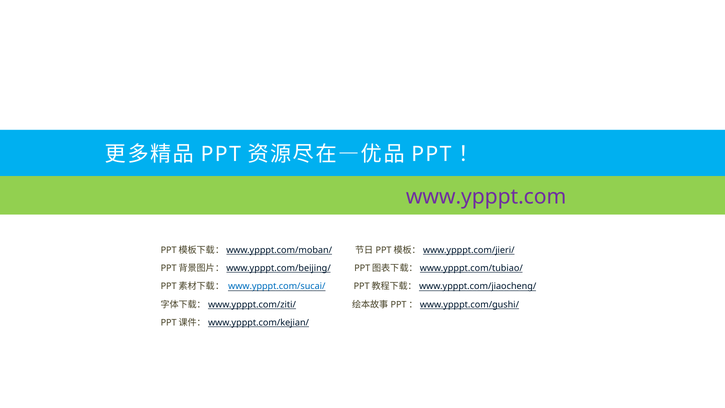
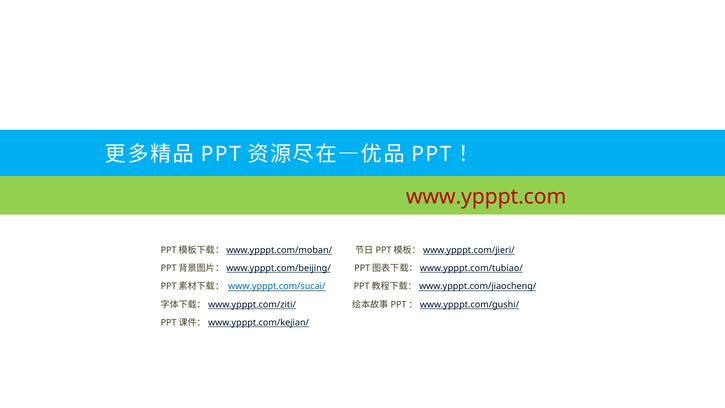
www.ypppt.com colour: purple -> red
